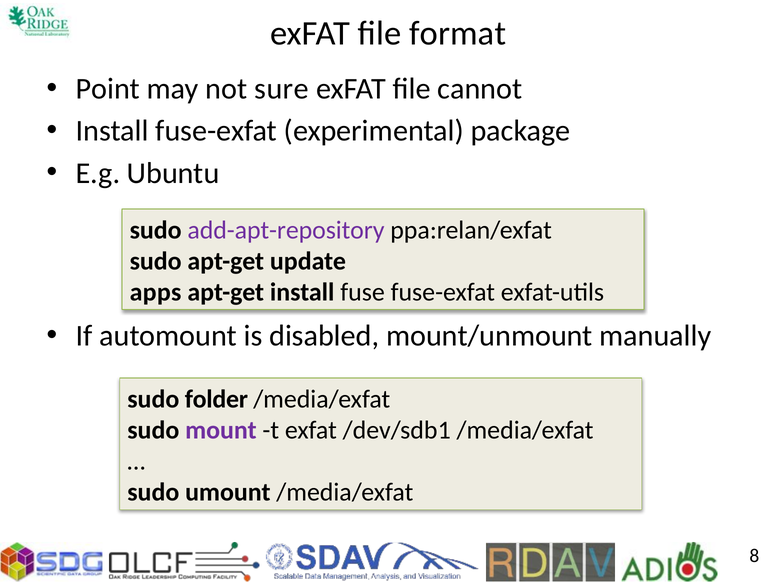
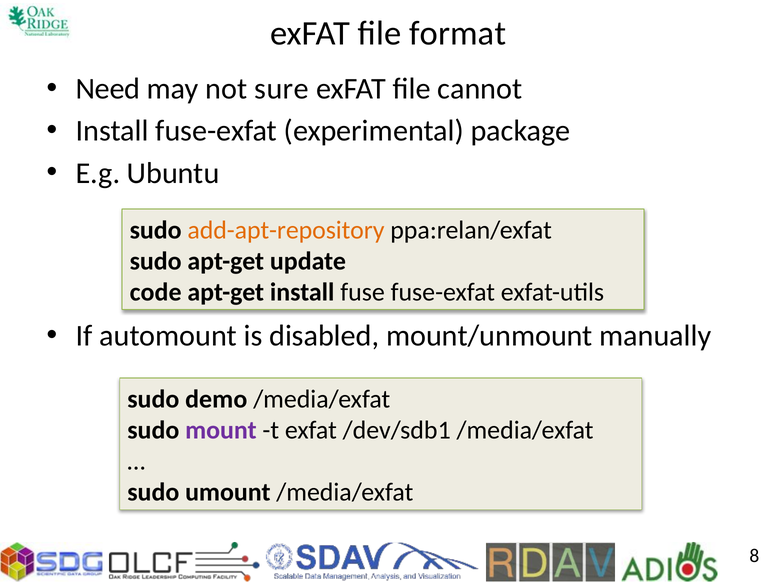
Point: Point -> Need
add-apt-repository colour: purple -> orange
apps: apps -> code
folder: folder -> demo
